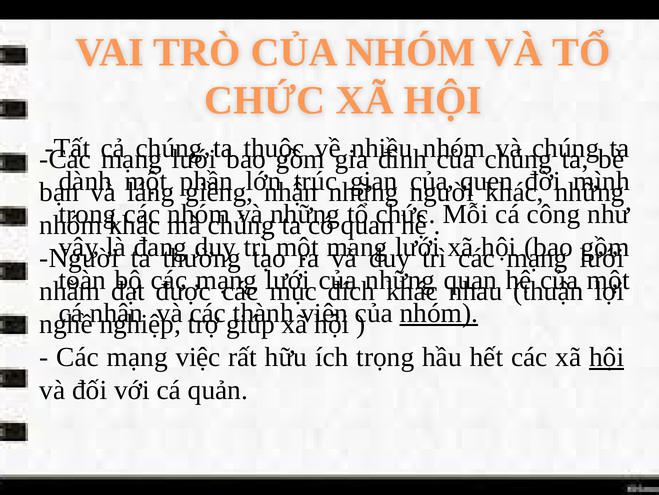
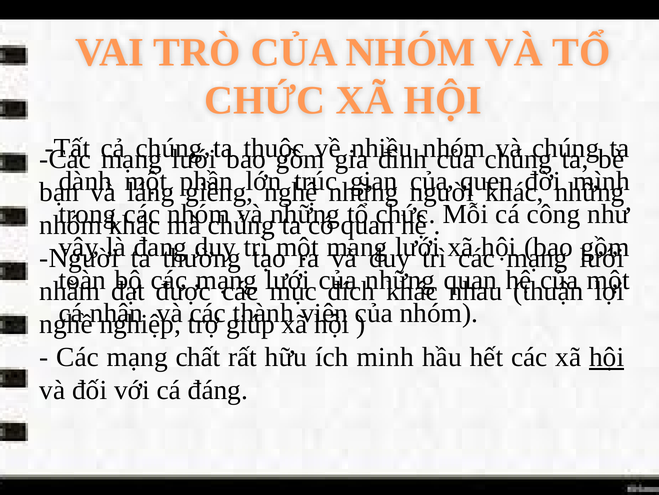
nhận: nhận -> nghệ
nhóm at (439, 313) underline: present -> none
việc: việc -> chất
trọng: trọng -> minh
quản: quản -> đáng
